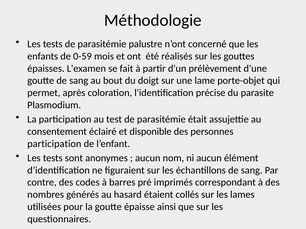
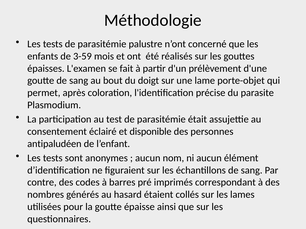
0-59: 0-59 -> 3-59
participation at (54, 144): participation -> antipaludéen
